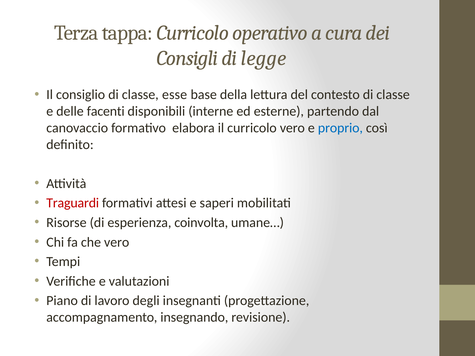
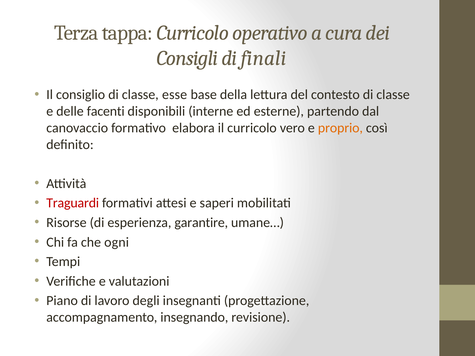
legge: legge -> finali
proprio colour: blue -> orange
coinvolta: coinvolta -> garantire
che vero: vero -> ogni
